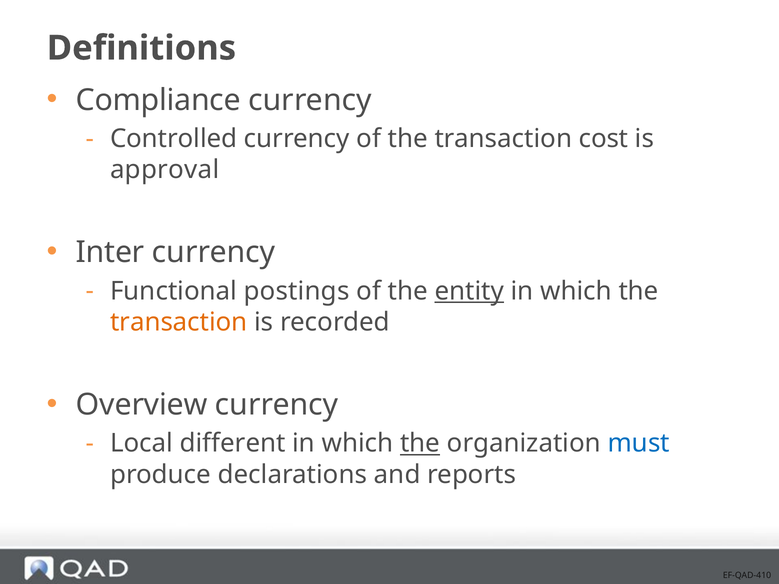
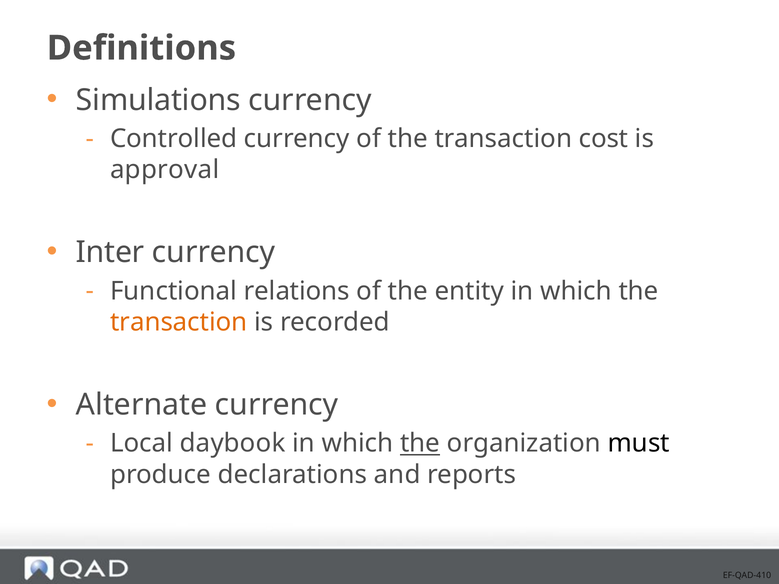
Compliance: Compliance -> Simulations
postings: postings -> relations
entity underline: present -> none
Overview: Overview -> Alternate
different: different -> daybook
must colour: blue -> black
